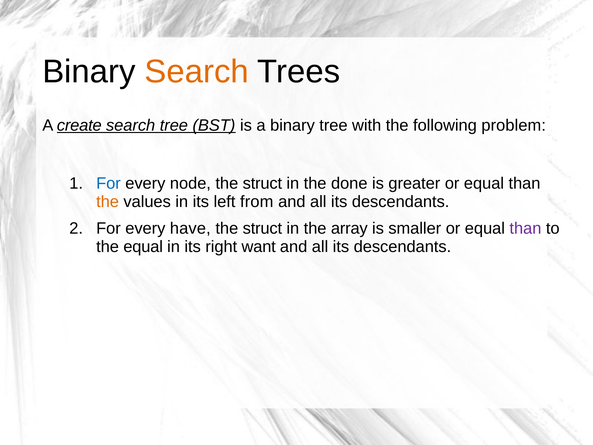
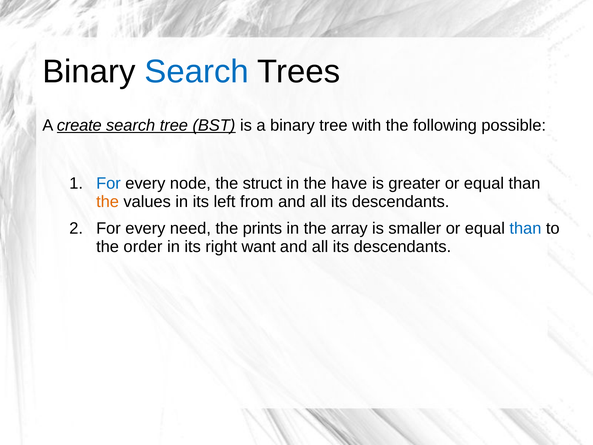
Search at (197, 72) colour: orange -> blue
problem: problem -> possible
done: done -> have
have: have -> need
struct at (262, 228): struct -> prints
than at (525, 228) colour: purple -> blue
the equal: equal -> order
